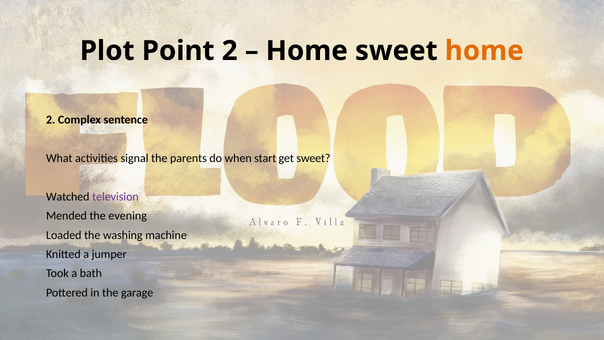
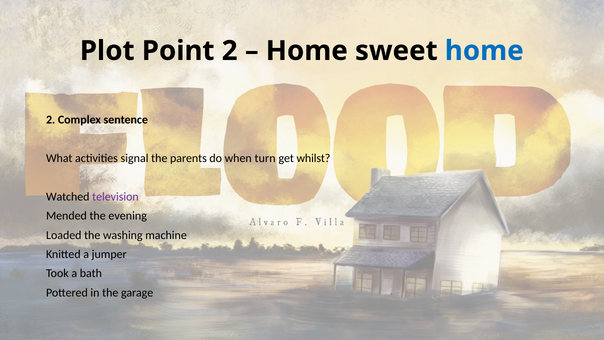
home at (484, 51) colour: orange -> blue
start: start -> turn
get sweet: sweet -> whilst
